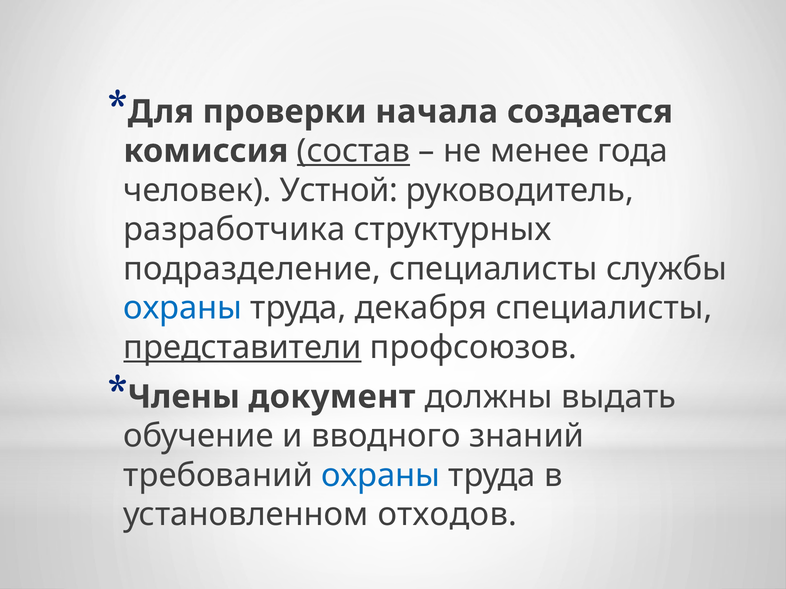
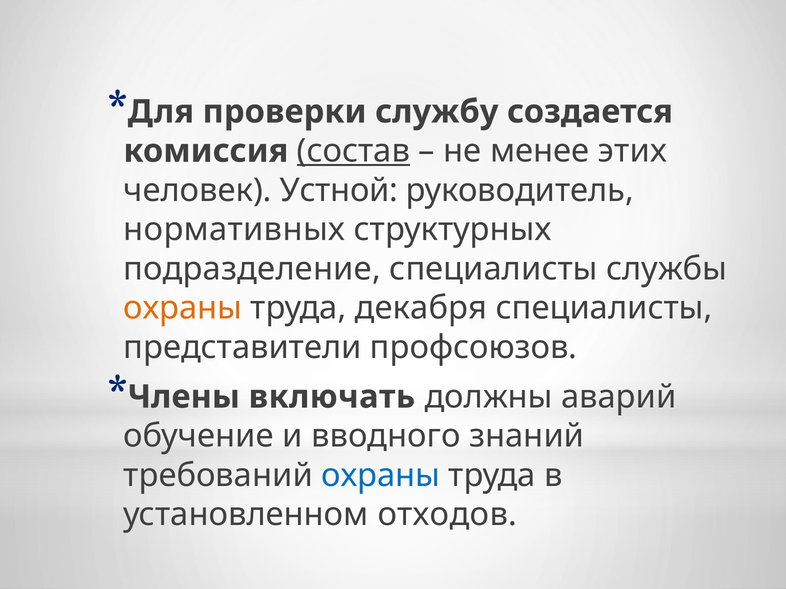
начала: начала -> службу
года: года -> этих
разработчика: разработчика -> нормативных
охраны at (183, 308) colour: blue -> orange
представители underline: present -> none
документ: документ -> включать
выдать: выдать -> аварий
